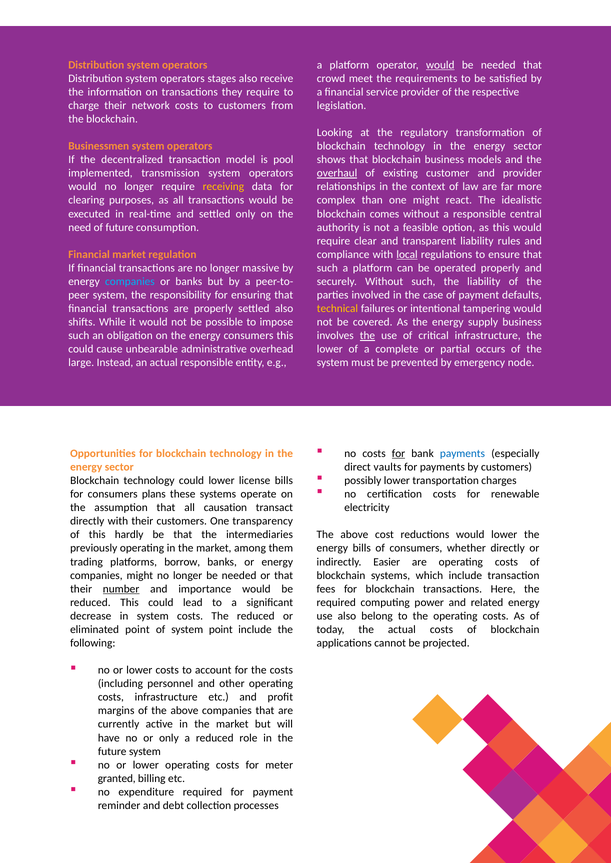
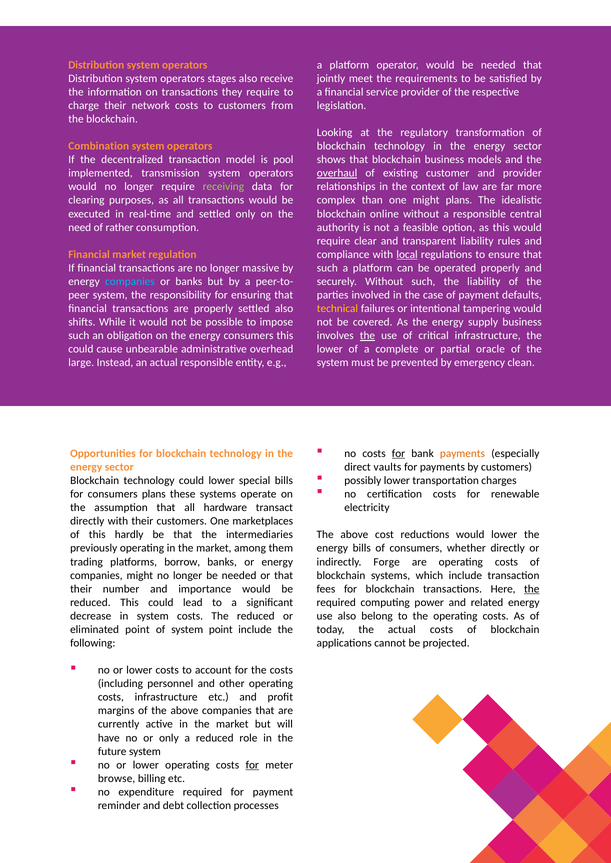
would at (440, 65) underline: present -> none
crowd: crowd -> jointly
Businessmen: Businessmen -> Combination
receiving colour: yellow -> light green
might react: react -> plans
comes: comes -> online
of future: future -> rather
occurs: occurs -> oracle
node: node -> clean
payments at (462, 454) colour: blue -> orange
license: license -> special
causation: causation -> hardware
transparency: transparency -> marketplaces
Easier: Easier -> Forge
number underline: present -> none
the at (532, 590) underline: none -> present
for at (252, 766) underline: none -> present
granted: granted -> browse
